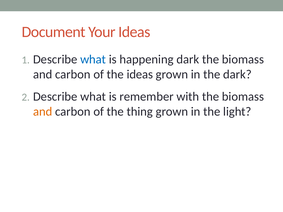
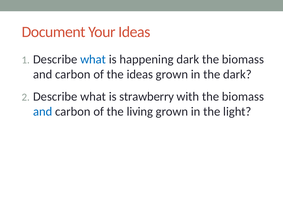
remember: remember -> strawberry
and at (43, 112) colour: orange -> blue
thing: thing -> living
